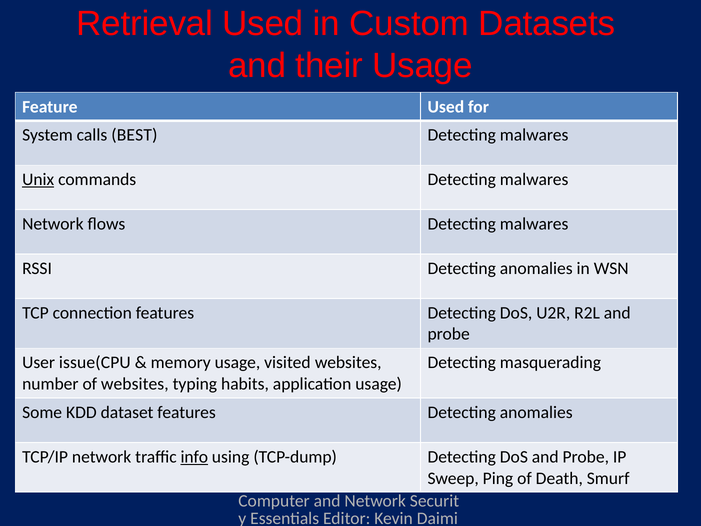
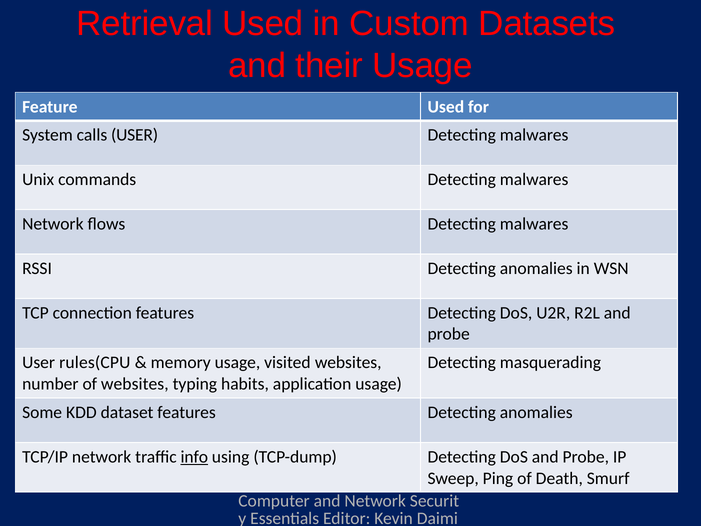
calls BEST: BEST -> USER
Unix underline: present -> none
issue(CPU: issue(CPU -> rules(CPU
